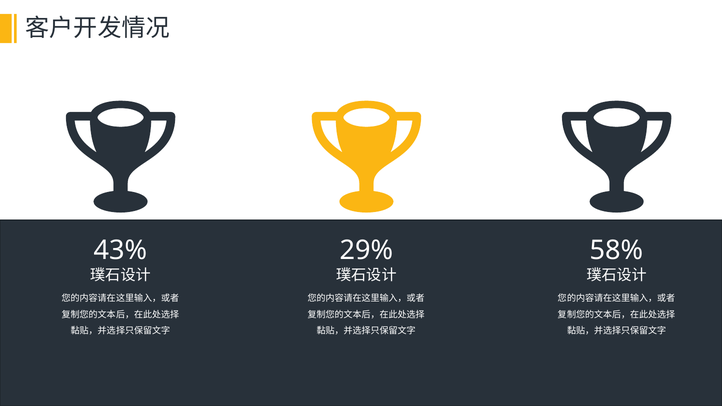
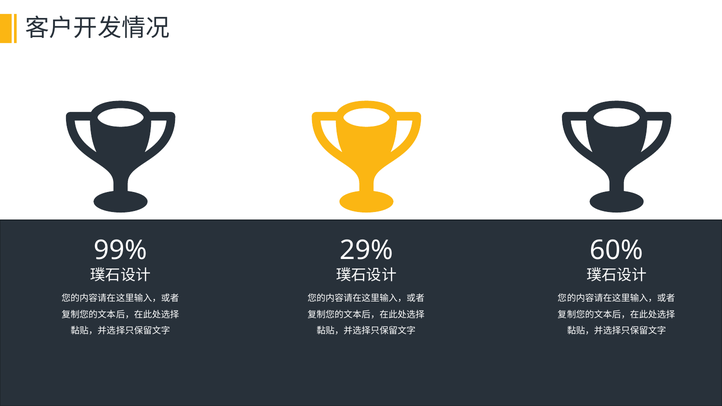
43%: 43% -> 99%
58%: 58% -> 60%
